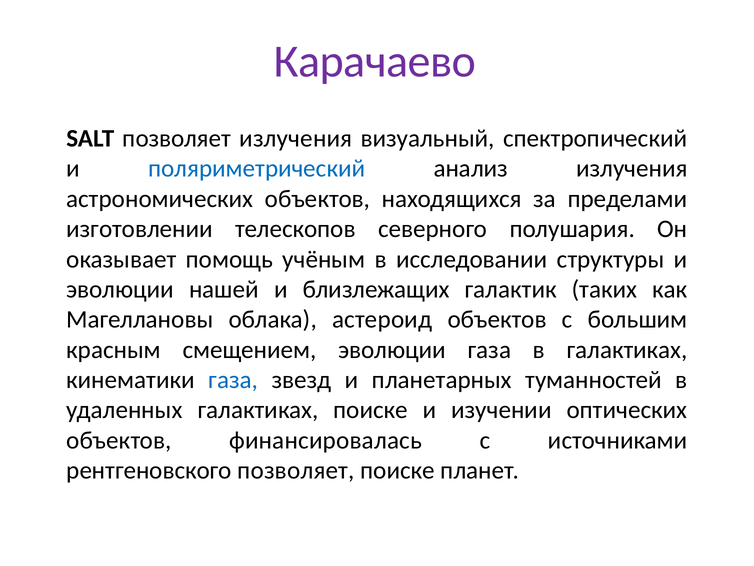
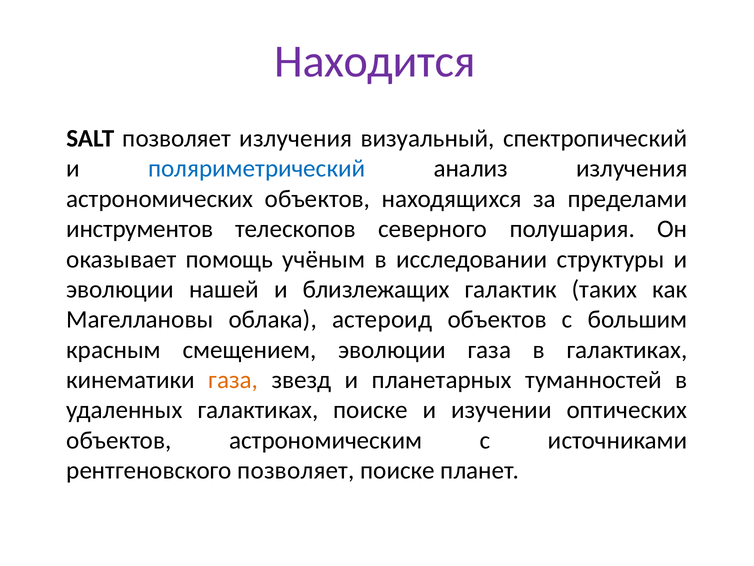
Карачаево: Карачаево -> Находится
изготовлении: изготовлении -> инструментов
газа at (233, 380) colour: blue -> orange
финансировалась: финансировалась -> астрономическим
